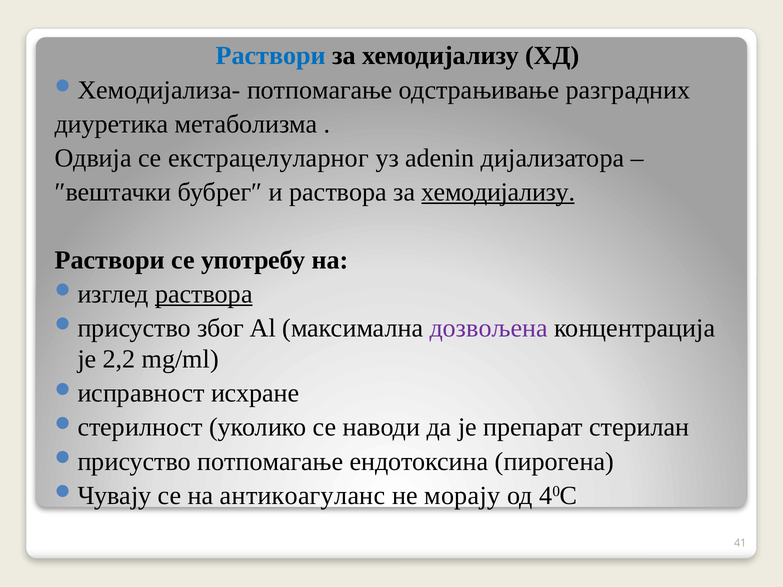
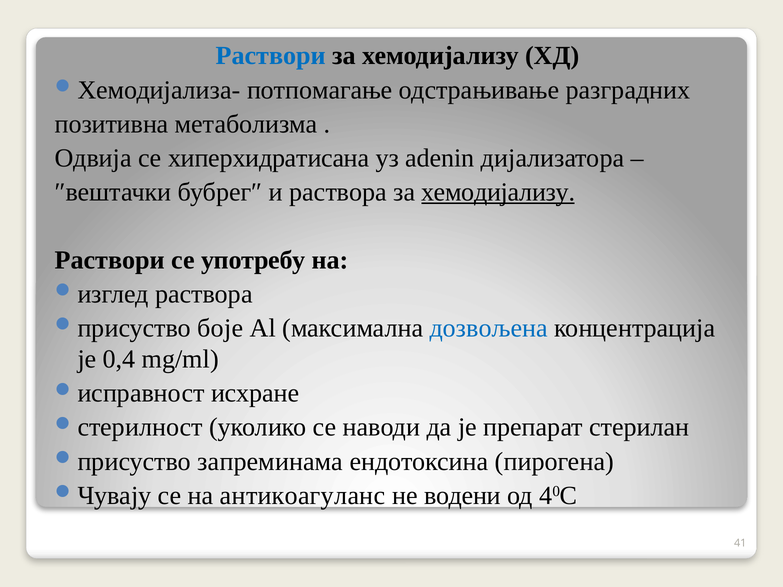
диуретика: диуретика -> позитивна
екстрацелуларног: екстрацелуларног -> хиперхидратисана
раствора at (204, 294) underline: present -> none
због: због -> боје
дозвољена colour: purple -> blue
2,2: 2,2 -> 0,4
потпомагање at (270, 462): потпомагање -> запреминама
морају: морају -> водени
